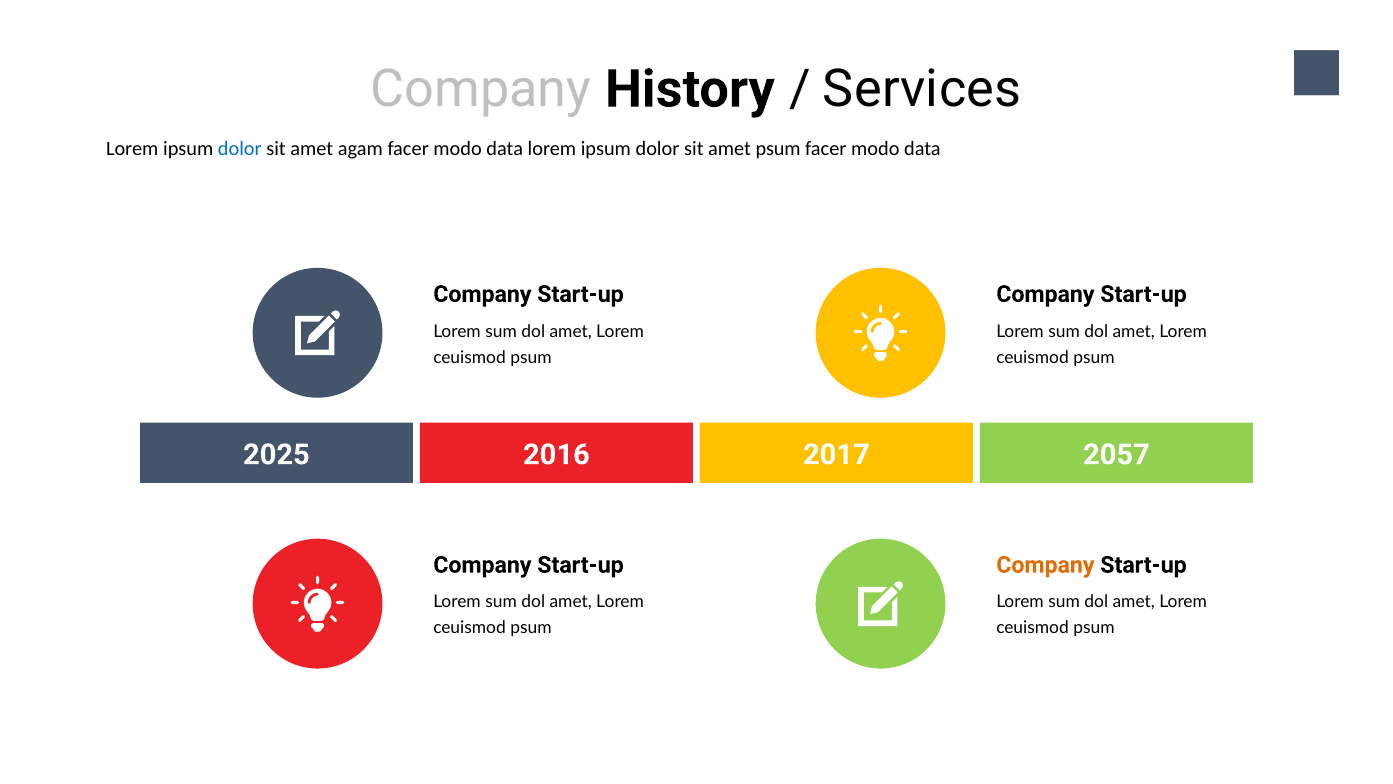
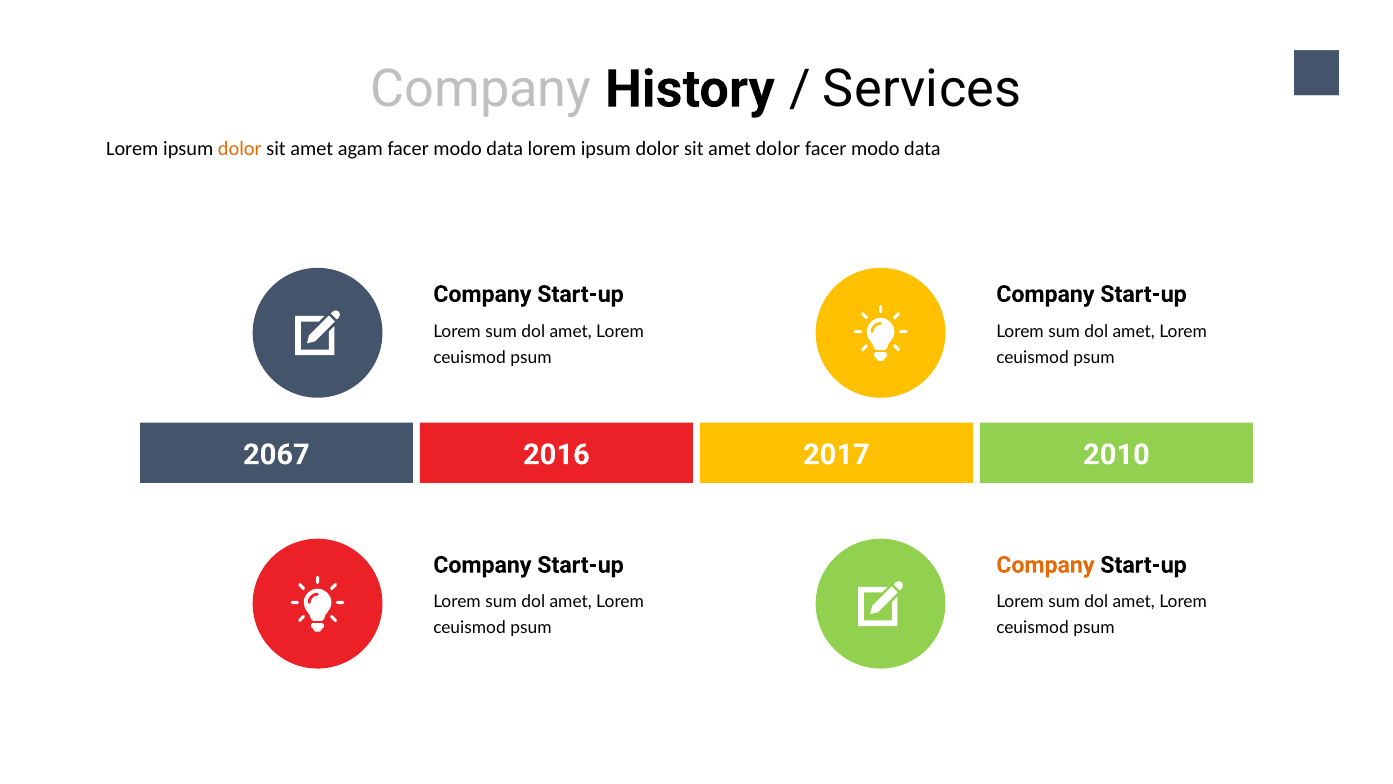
dolor at (240, 148) colour: blue -> orange
amet psum: psum -> dolor
2025: 2025 -> 2067
2057: 2057 -> 2010
